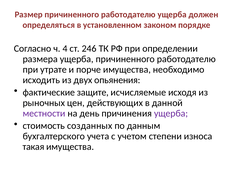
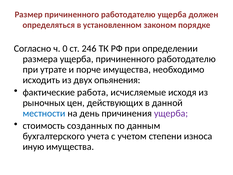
4: 4 -> 0
защите: защите -> работа
местности colour: purple -> blue
такая: такая -> иную
